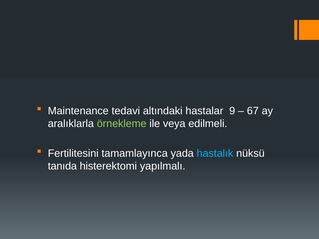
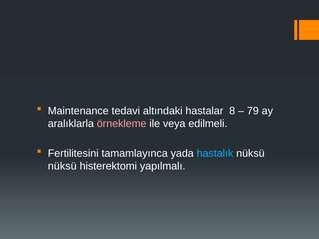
9: 9 -> 8
67: 67 -> 79
örnekleme colour: light green -> pink
tanıda at (62, 166): tanıda -> nüksü
